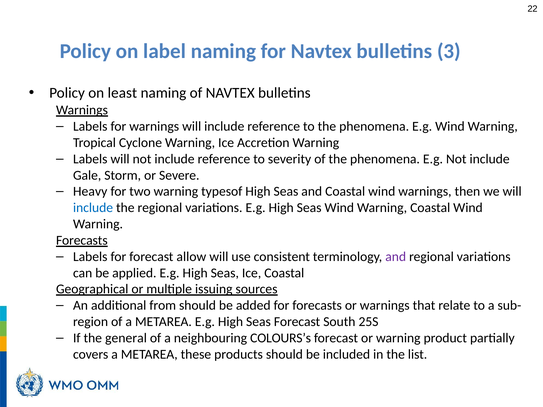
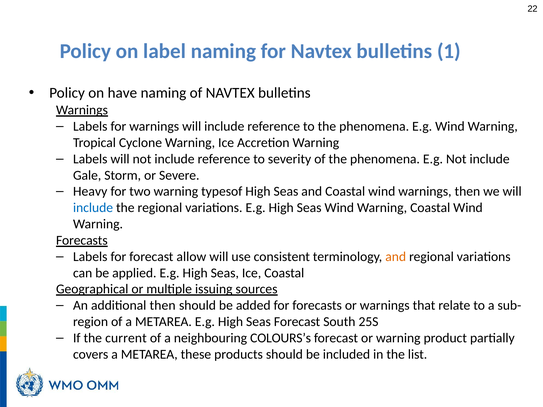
3: 3 -> 1
least: least -> have
and at (396, 257) colour: purple -> orange
additional from: from -> then
general: general -> current
